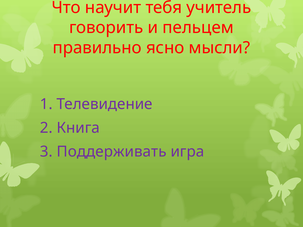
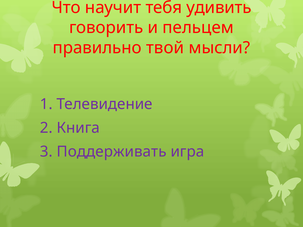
учитель: учитель -> удивить
ясно: ясно -> твой
